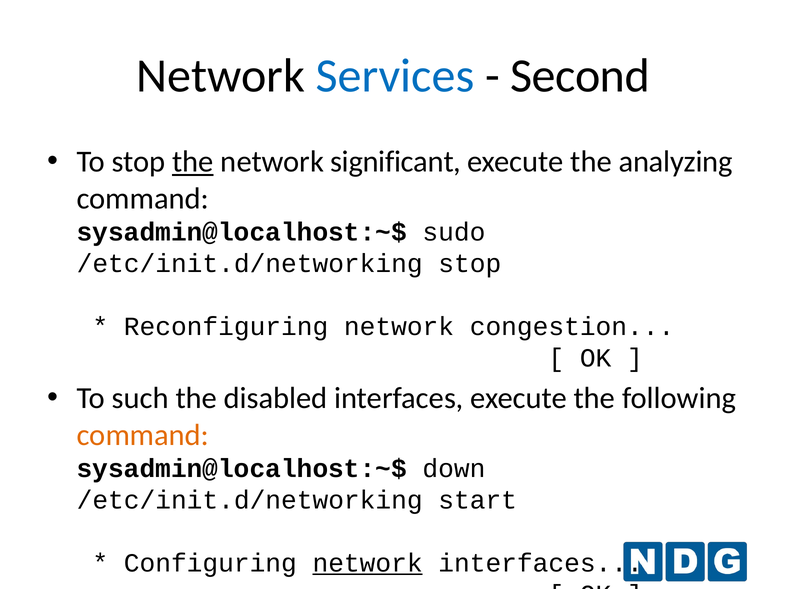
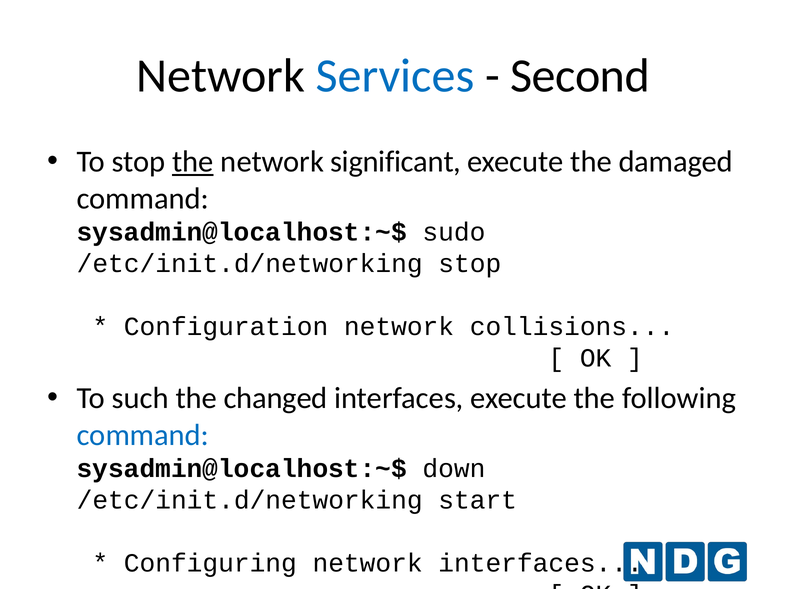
analyzing: analyzing -> damaged
Reconfiguring: Reconfiguring -> Configuration
congestion: congestion -> collisions
disabled: disabled -> changed
command at (143, 435) colour: orange -> blue
network at (368, 563) underline: present -> none
